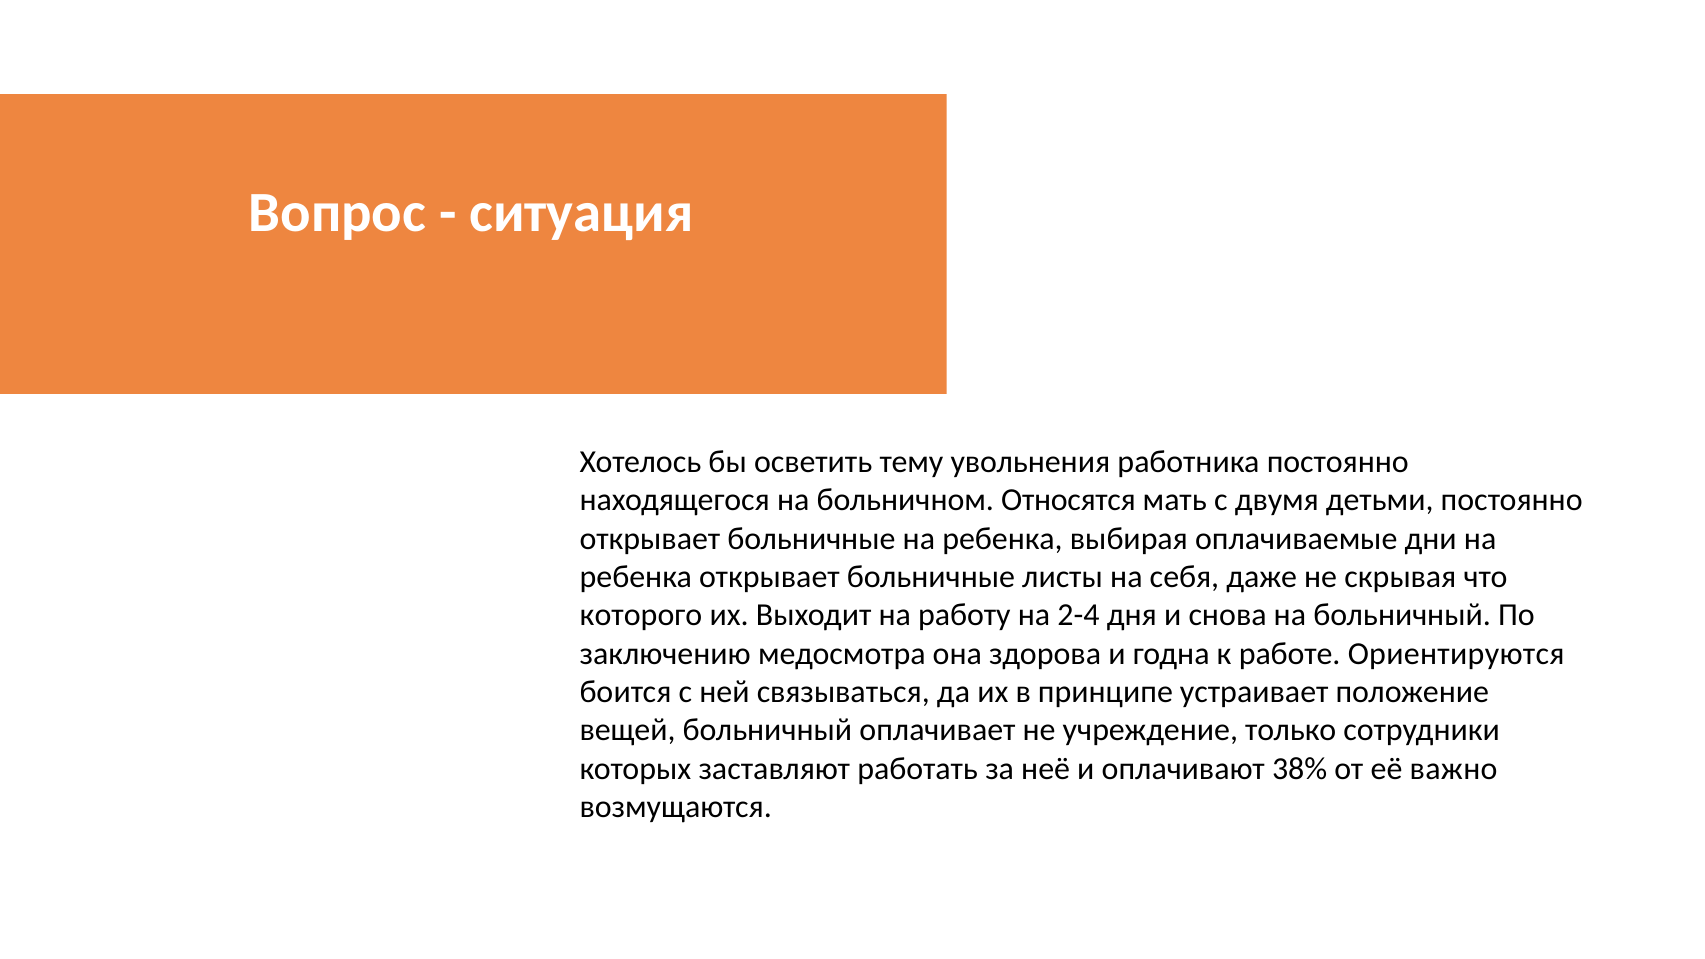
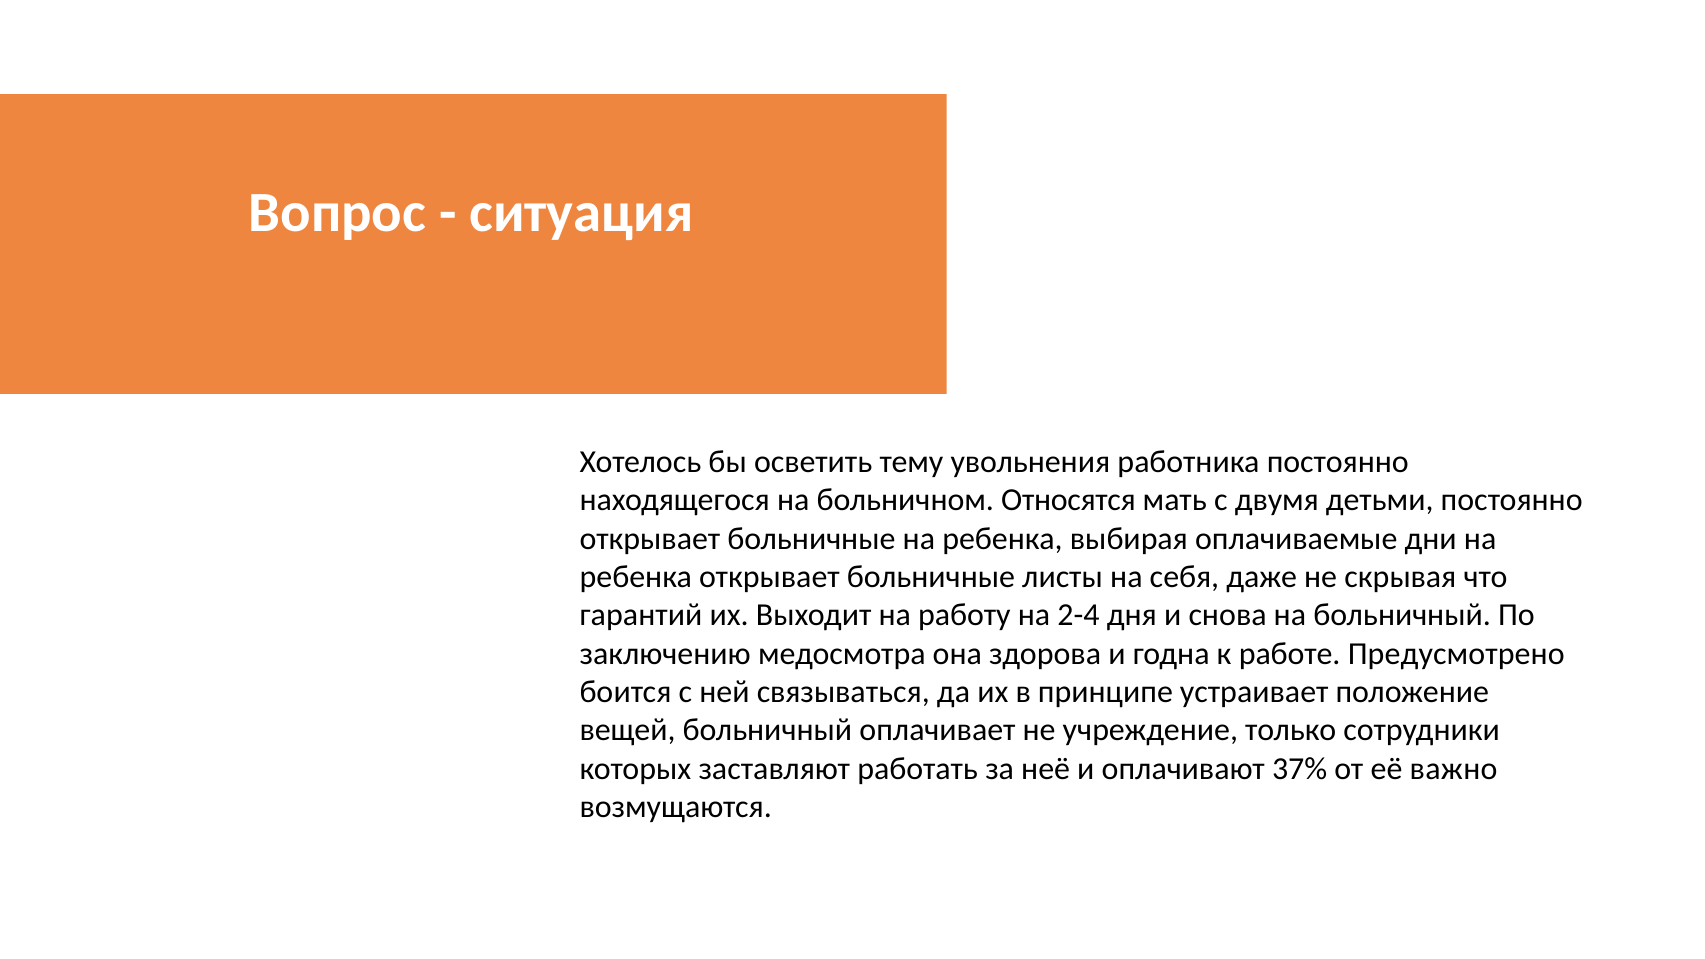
которого: которого -> гарантий
Ориентируются: Ориентируются -> Предусмотрено
38%: 38% -> 37%
